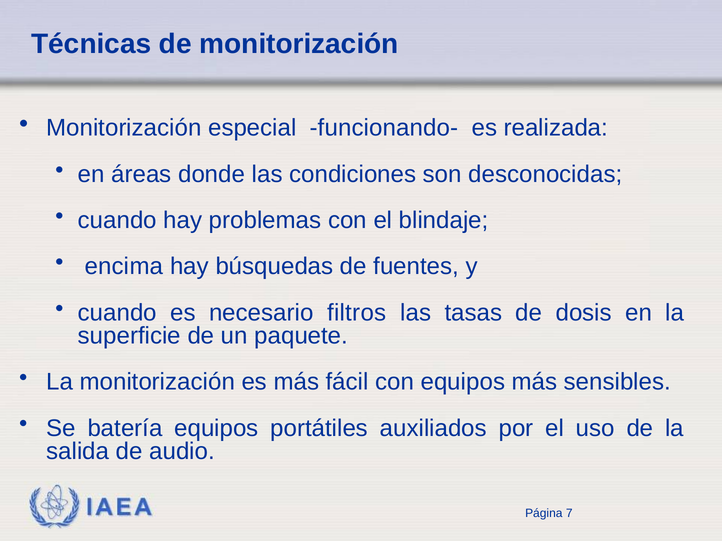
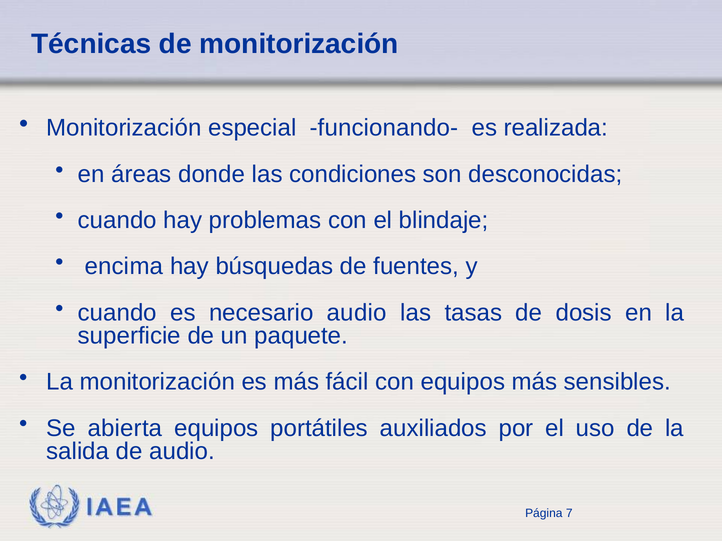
necesario filtros: filtros -> audio
batería: batería -> abierta
